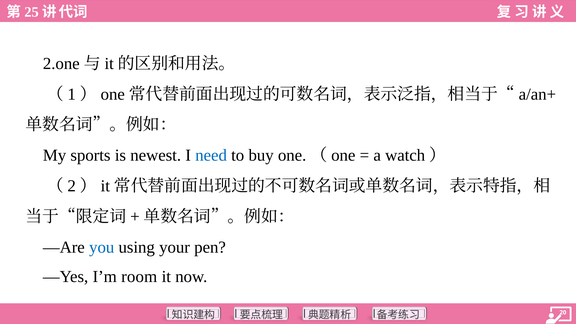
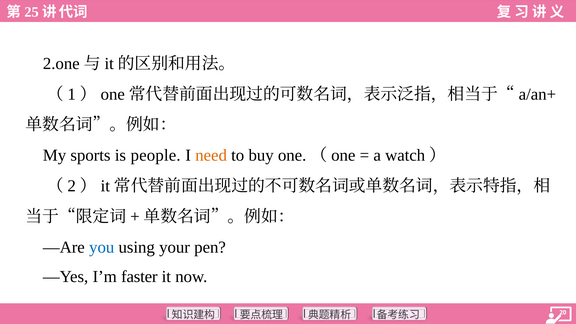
newest: newest -> people
need colour: blue -> orange
room: room -> faster
